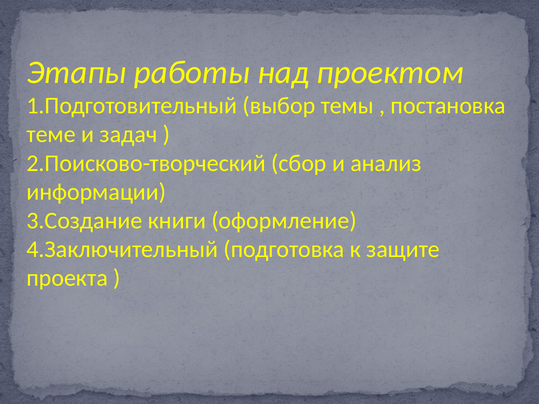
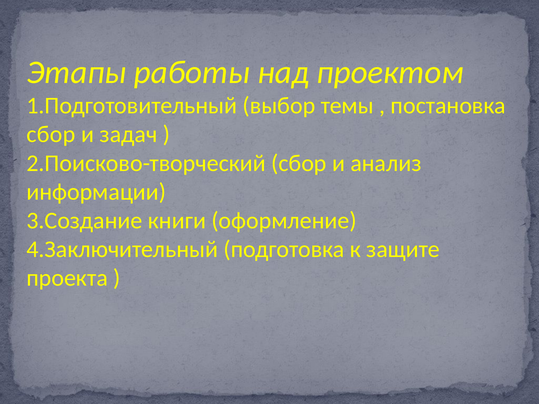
теме at (51, 134): теме -> сбор
